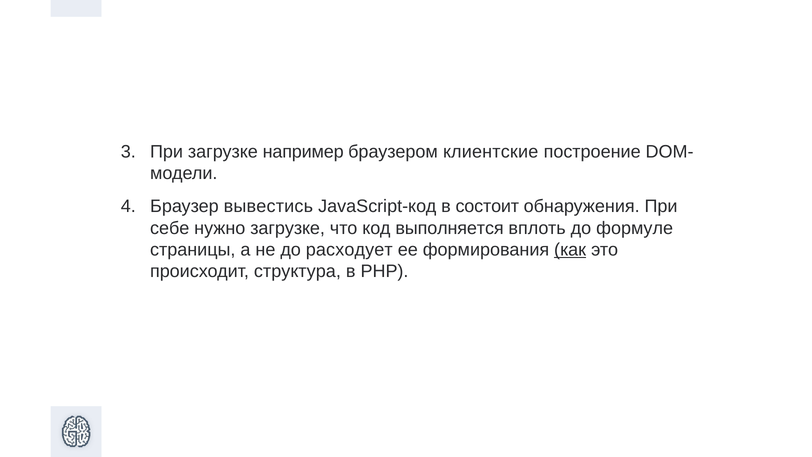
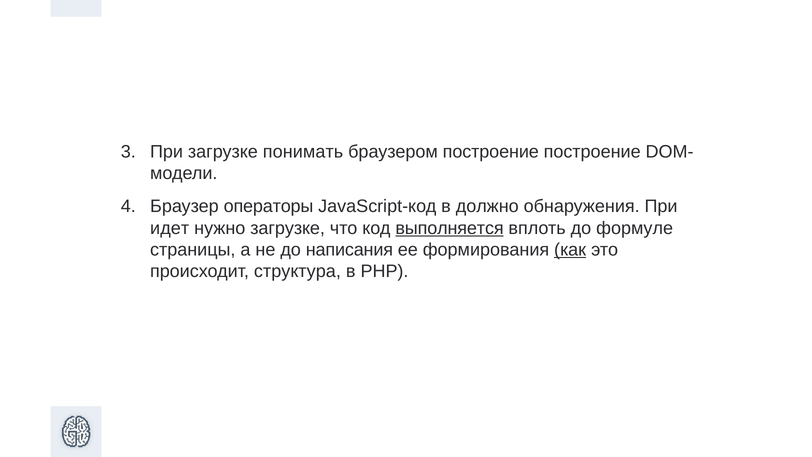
например: например -> понимать
браузером клиентские: клиентские -> построение
вывестись: вывестись -> операторы
состоит: состоит -> должно
себе: себе -> идет
выполняется underline: none -> present
расходует: расходует -> написания
